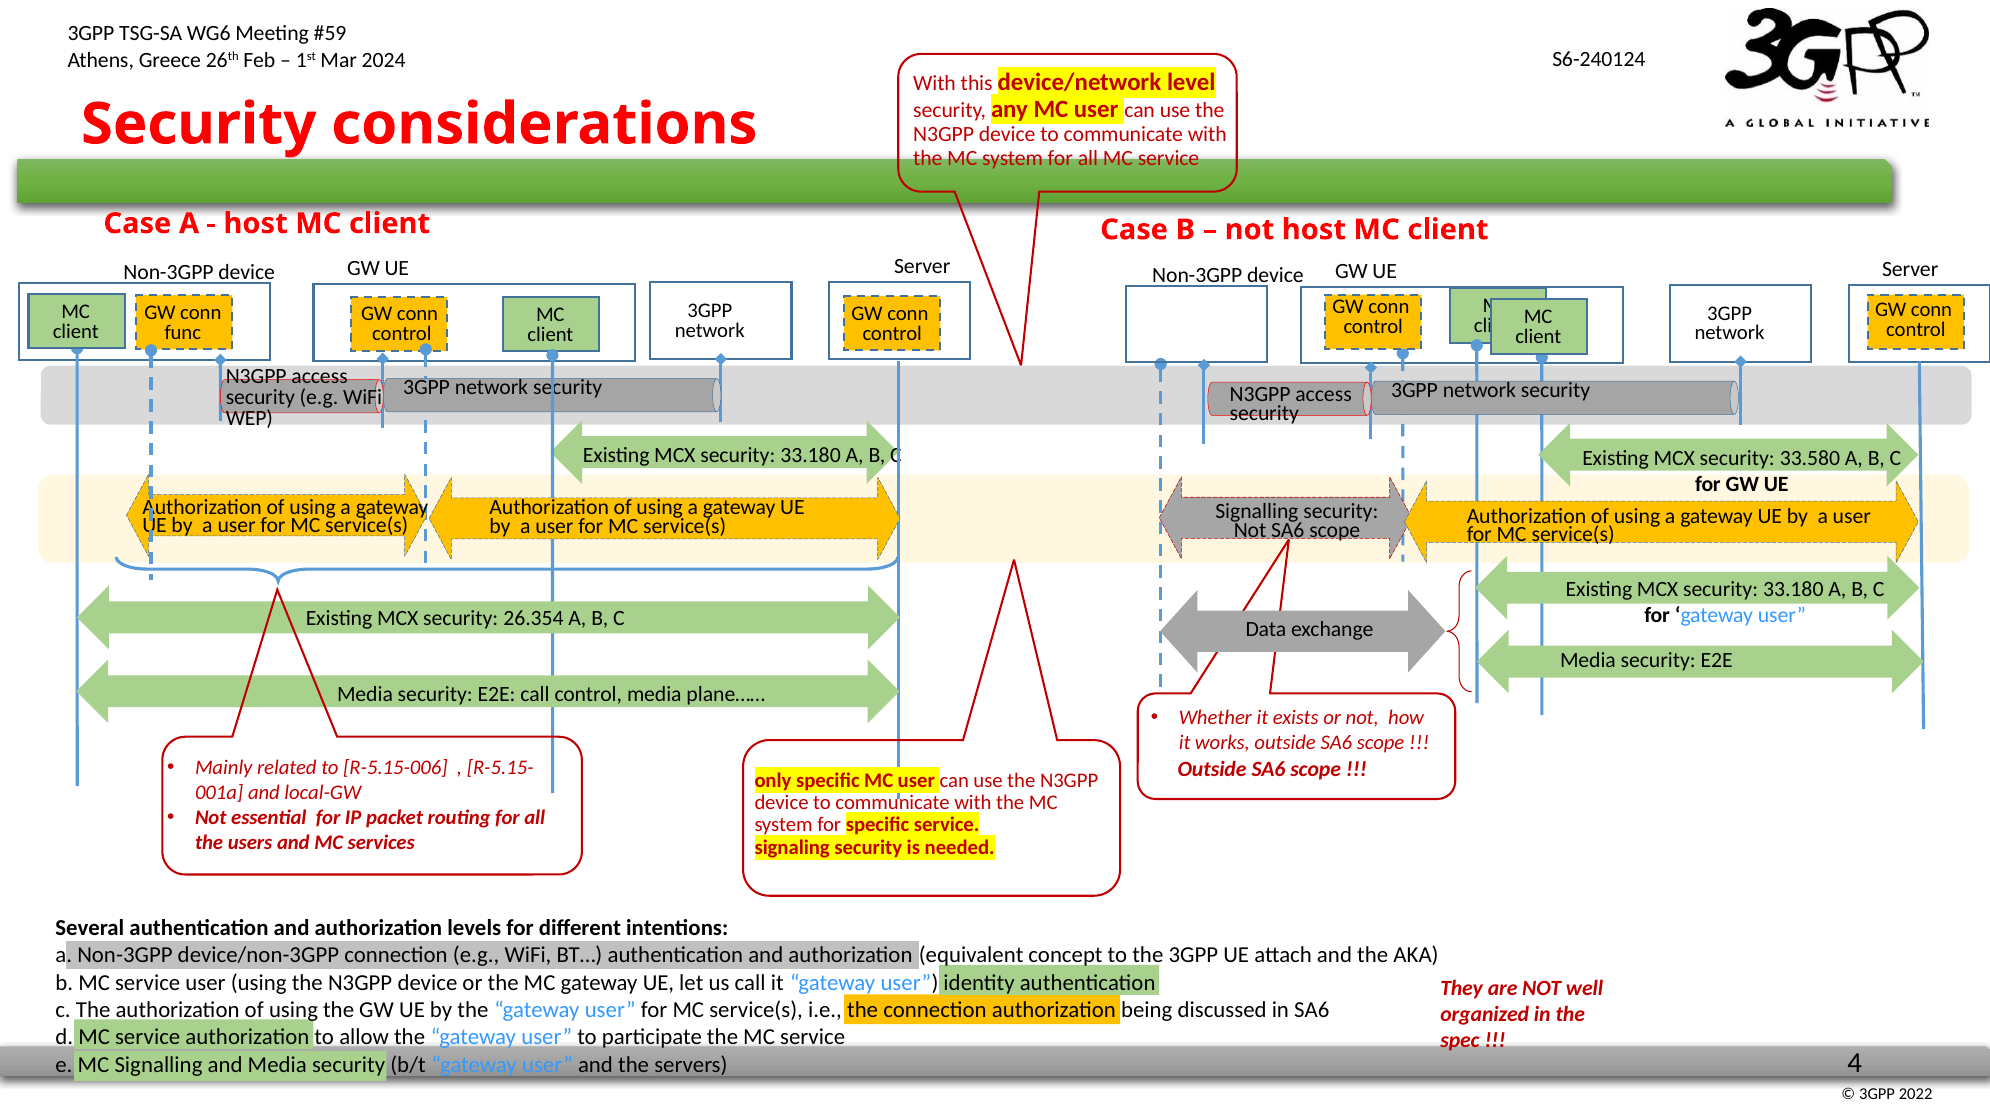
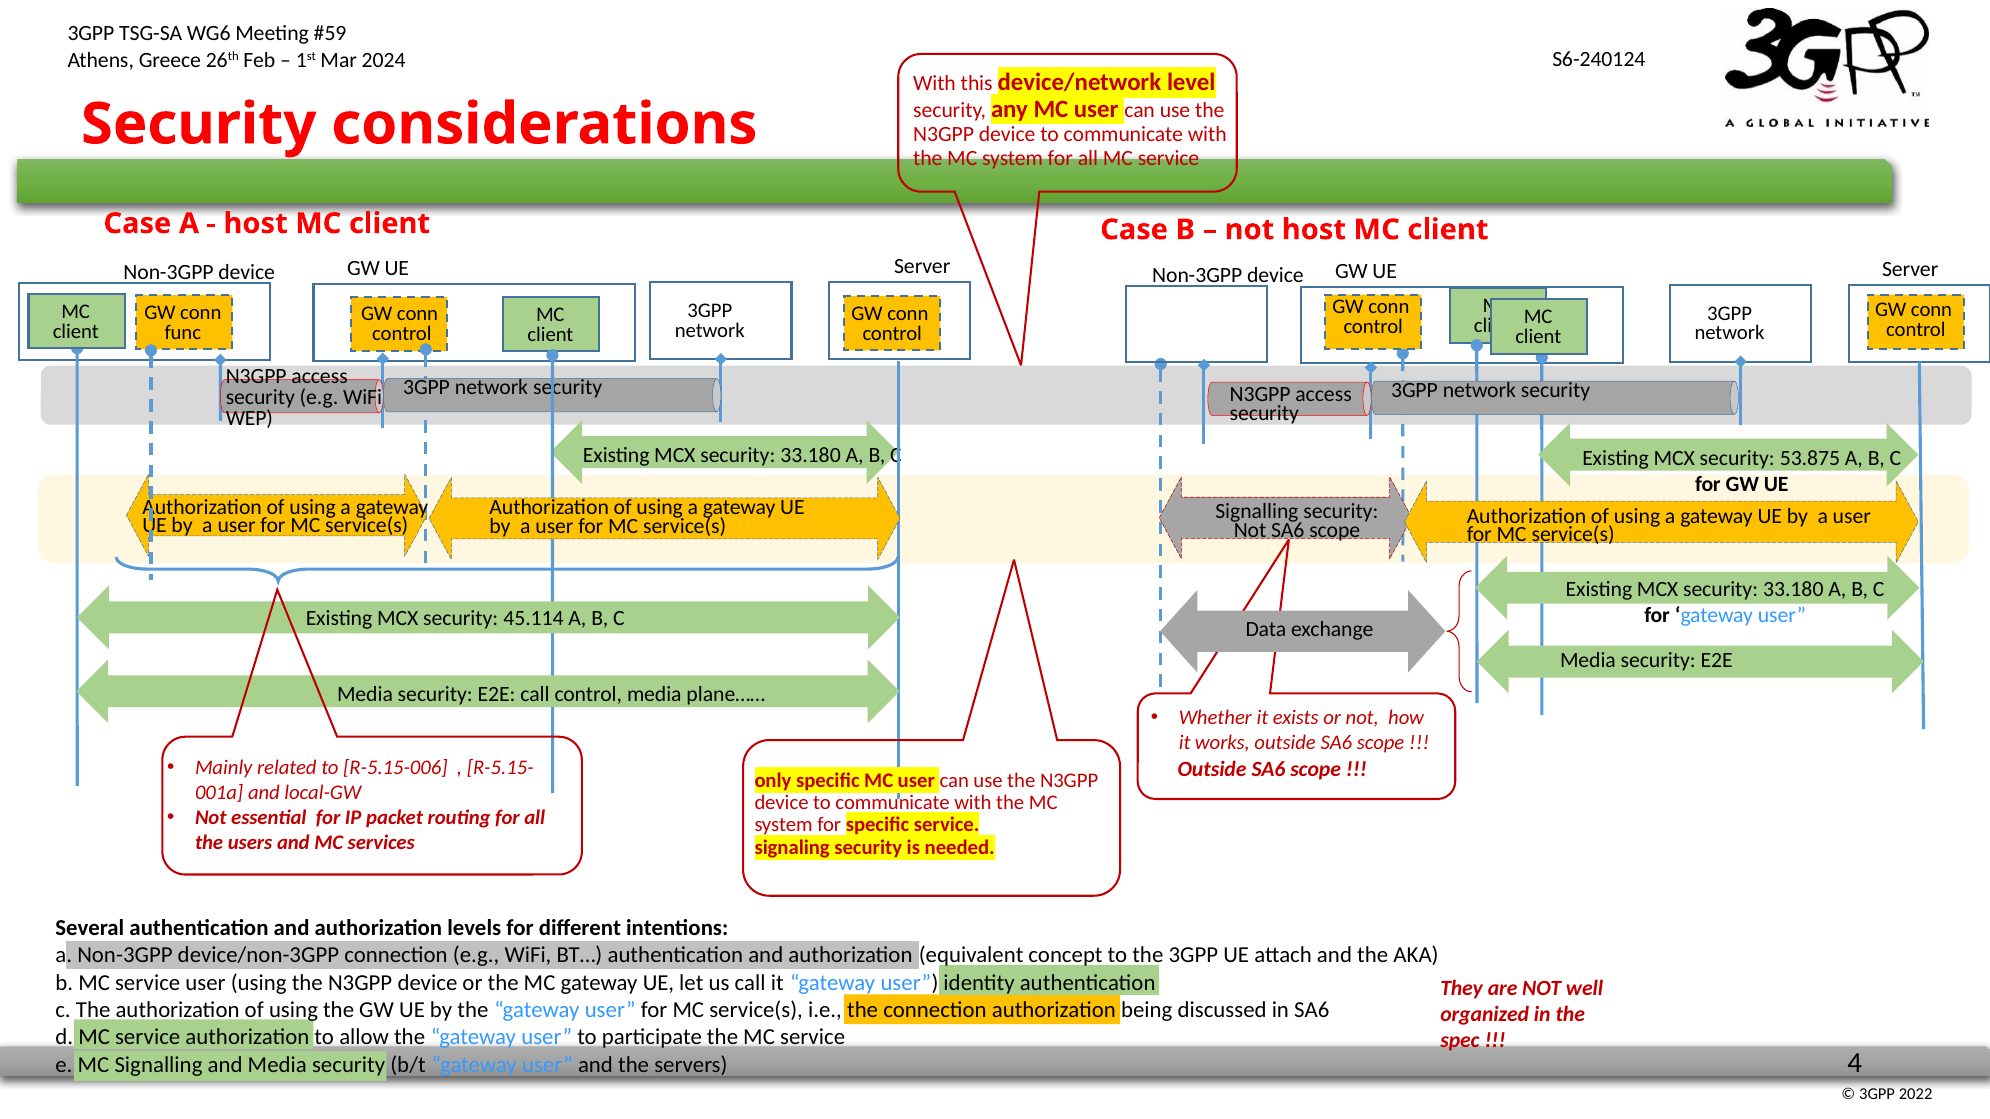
33.580: 33.580 -> 53.875
26.354: 26.354 -> 45.114
